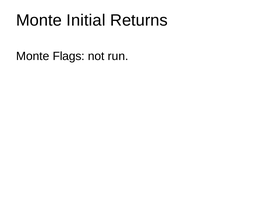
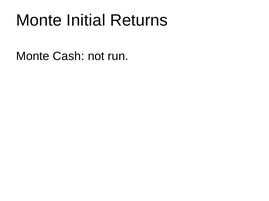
Flags: Flags -> Cash
